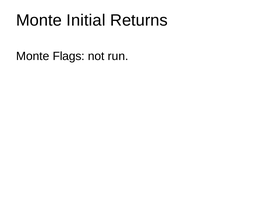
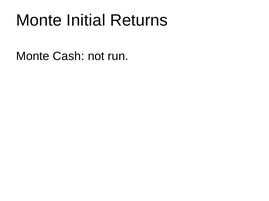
Flags: Flags -> Cash
